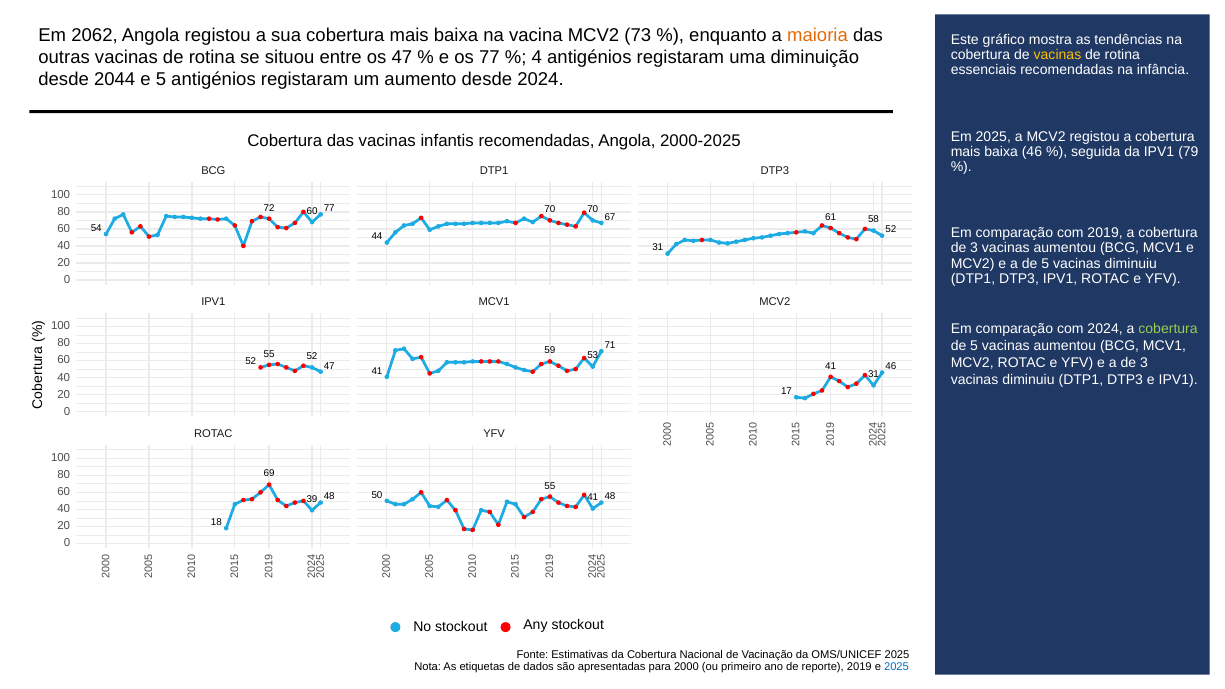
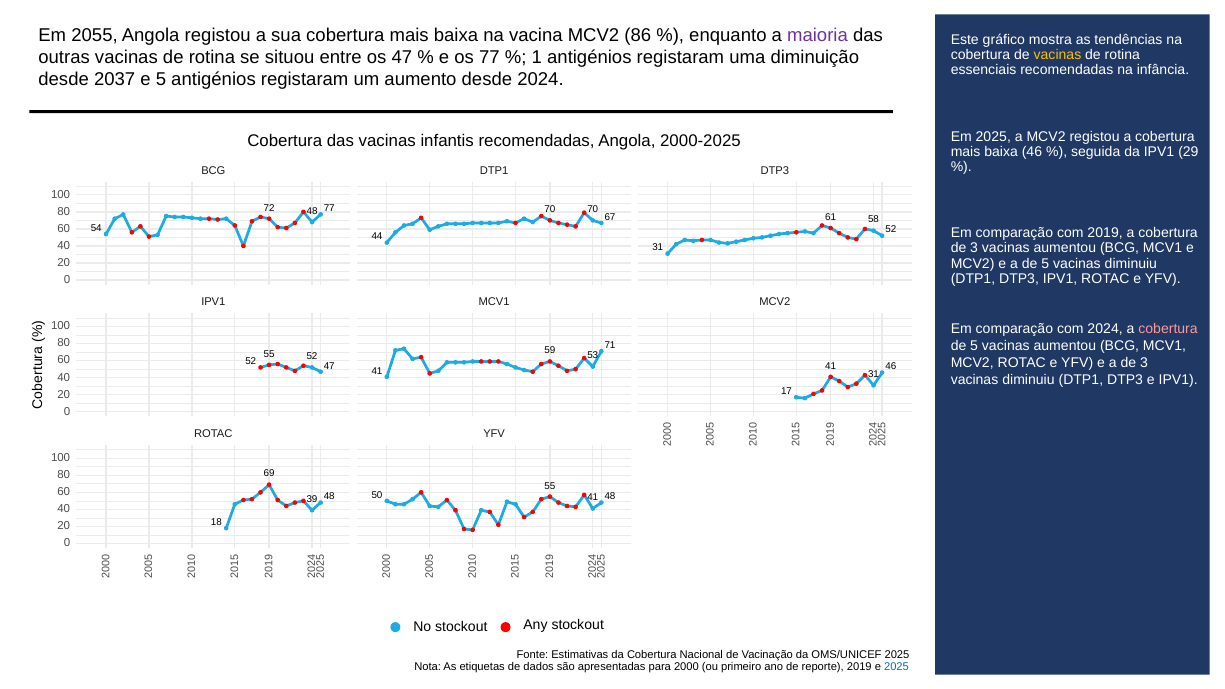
2062: 2062 -> 2055
73: 73 -> 86
maioria colour: orange -> purple
4 at (537, 58): 4 -> 1
2044: 2044 -> 2037
79: 79 -> 29
72 60: 60 -> 48
cobertura at (1168, 329) colour: light green -> pink
